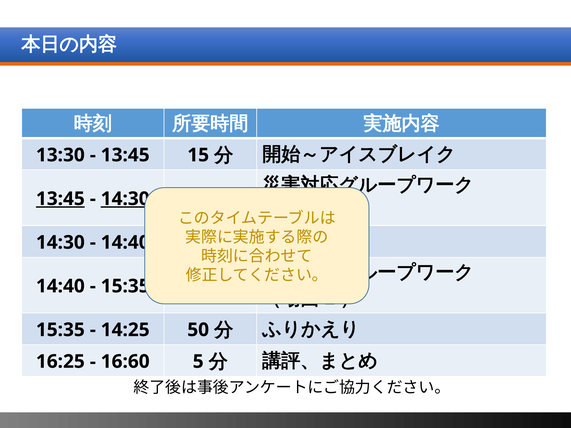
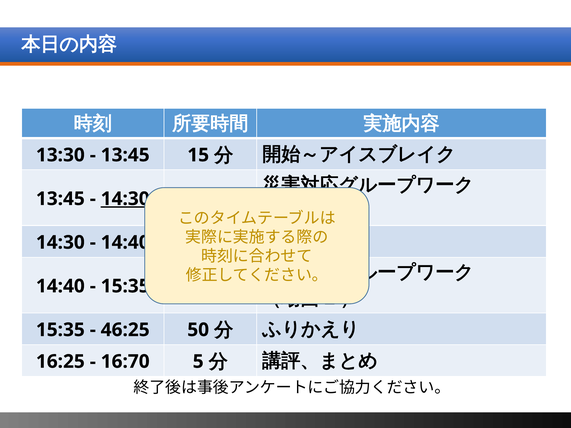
13:45 at (60, 199) underline: present -> none
14:25: 14:25 -> 46:25
16:60: 16:60 -> 16:70
